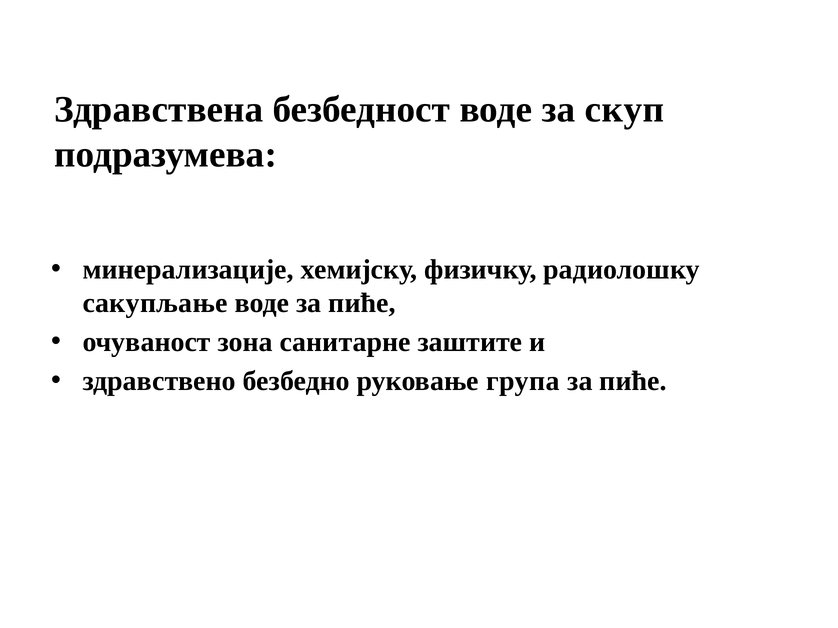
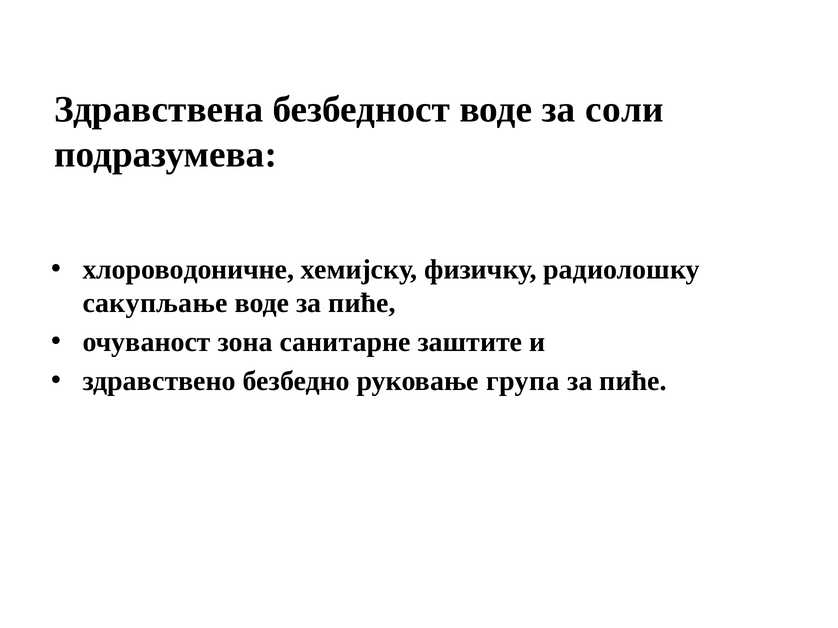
скуп: скуп -> соли
минерализације: минерализације -> хлороводоничне
